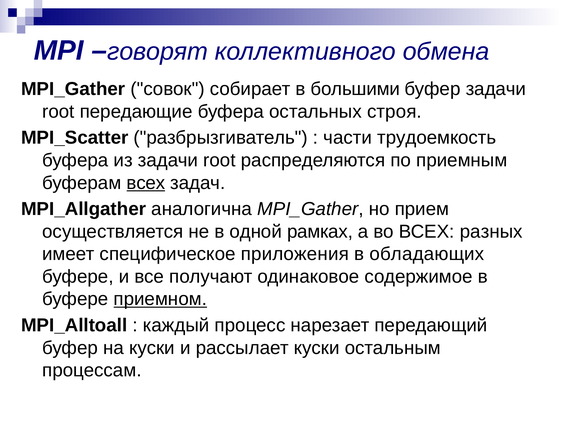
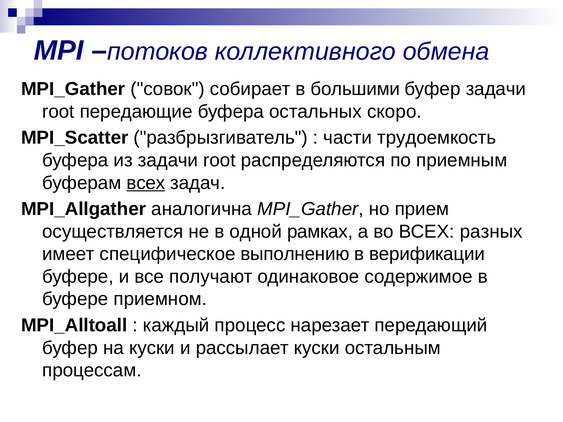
говорят: говорят -> потоков
строя: строя -> скоро
приложения: приложения -> выполнению
обладающих: обладающих -> верификации
приемном underline: present -> none
